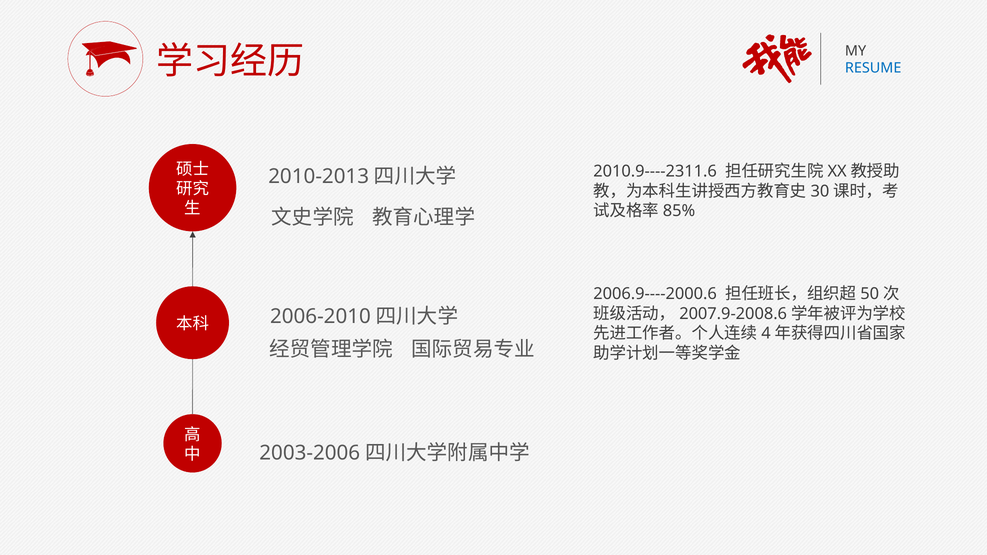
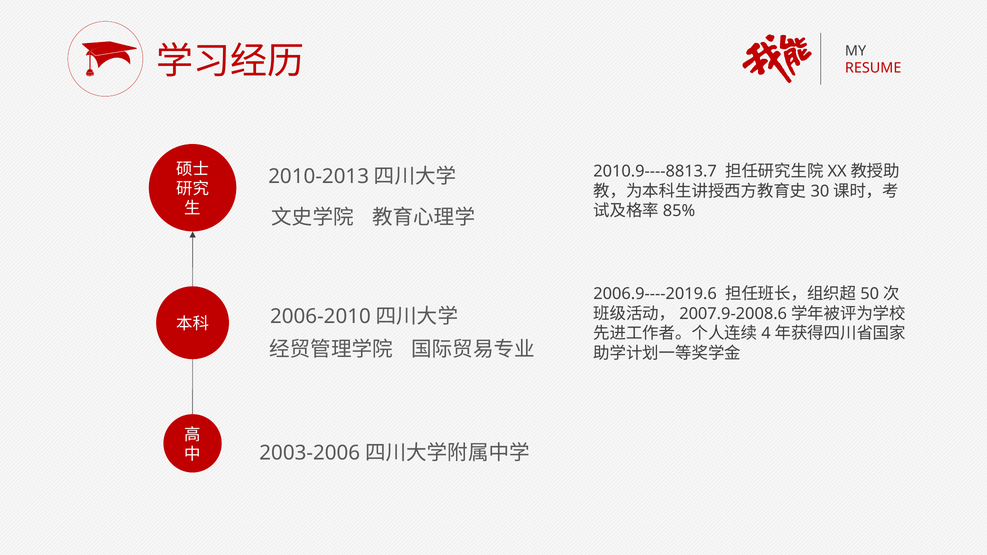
RESUME colour: blue -> red
2010.9----2311.6: 2010.9----2311.6 -> 2010.9----8813.7
2006.9----2000.6: 2006.9----2000.6 -> 2006.9----2019.6
